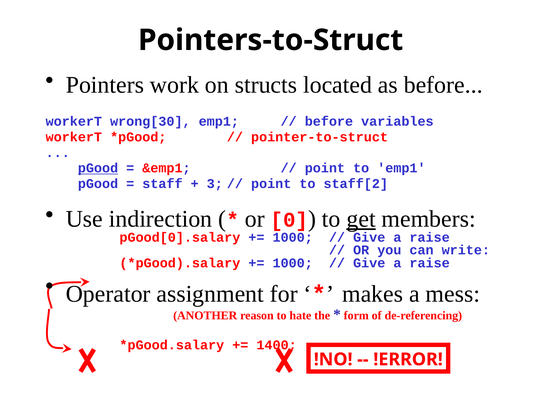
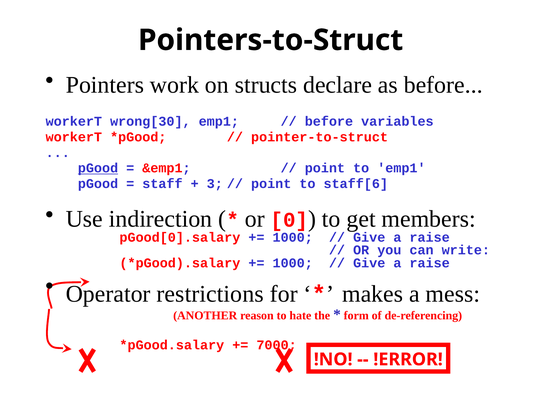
located: located -> declare
staff[2: staff[2 -> staff[6
get underline: present -> none
assignment: assignment -> restrictions
1400: 1400 -> 7000
